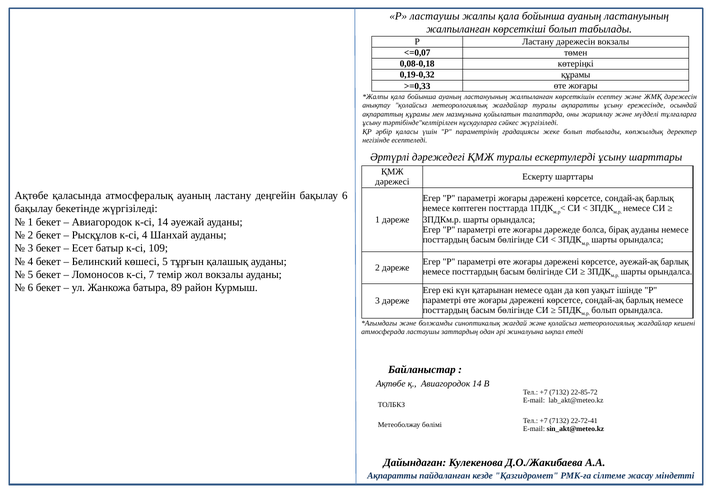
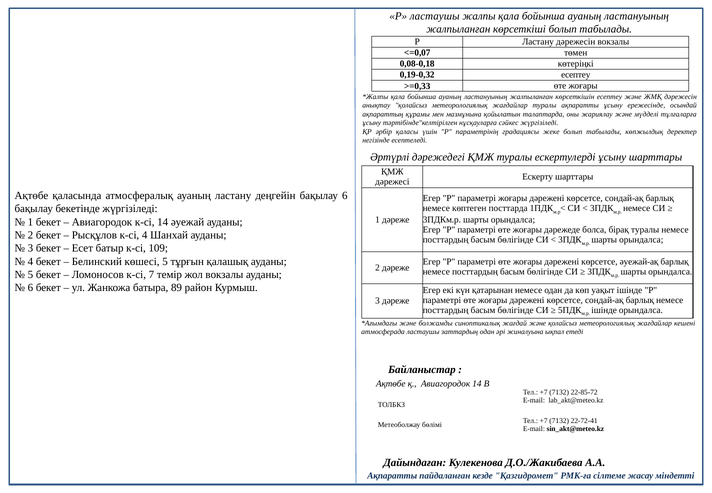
0,19-0,32 құрамы: құрамы -> есептеу
бірақ ауданы: ауданы -> туралы
болып at (604, 310): болып -> ішінде
